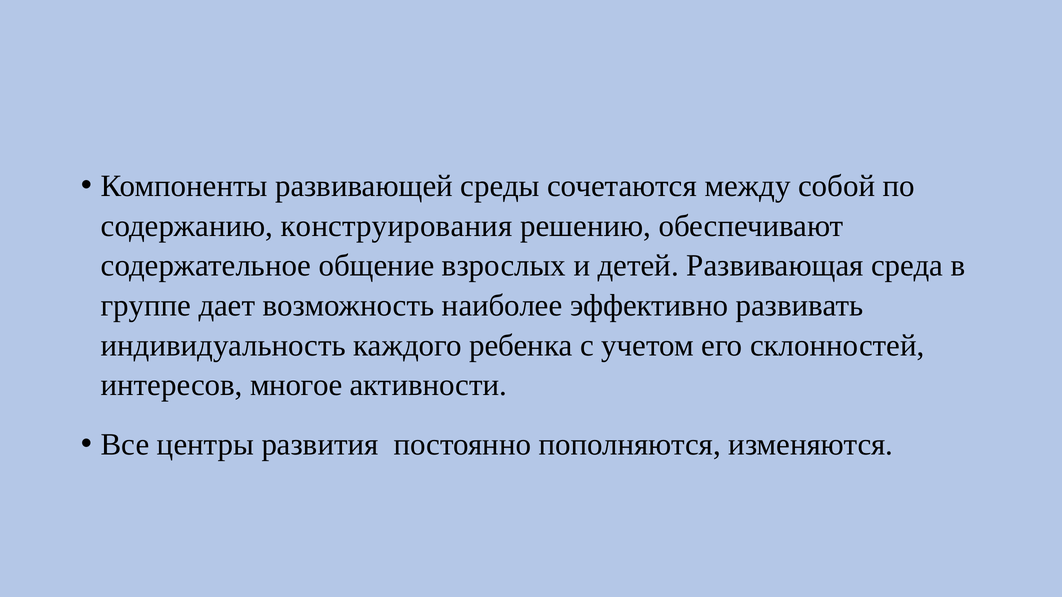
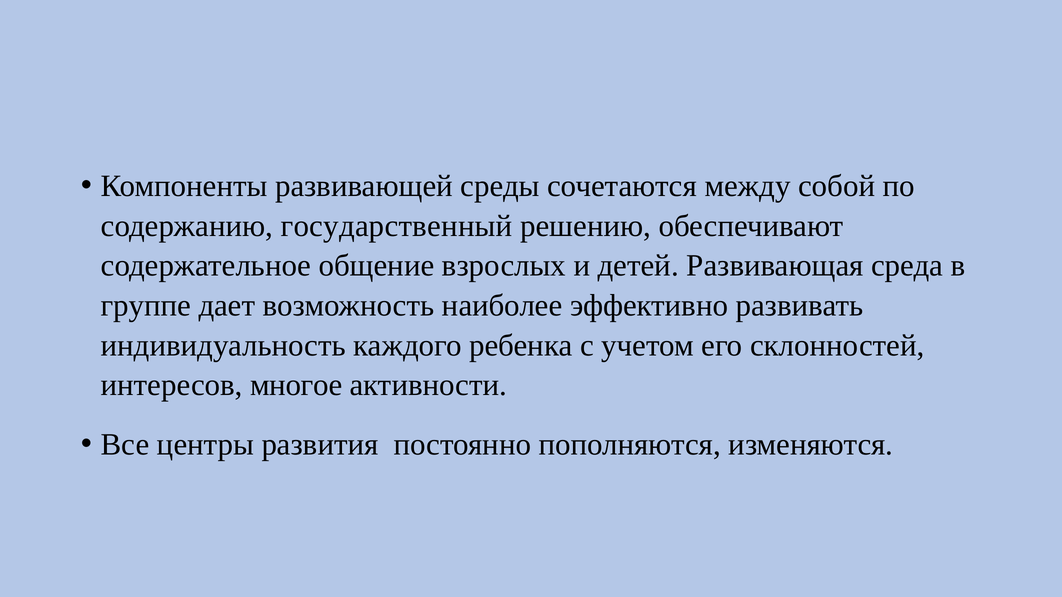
конструирования: конструирования -> государственный
